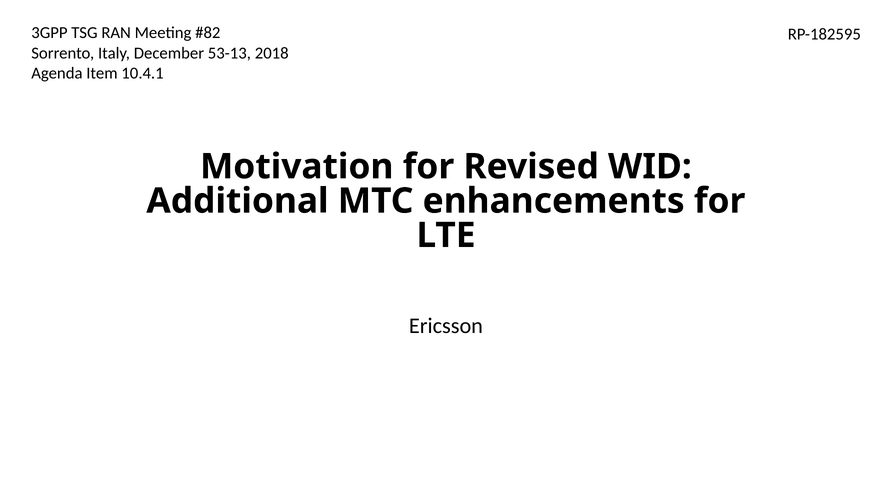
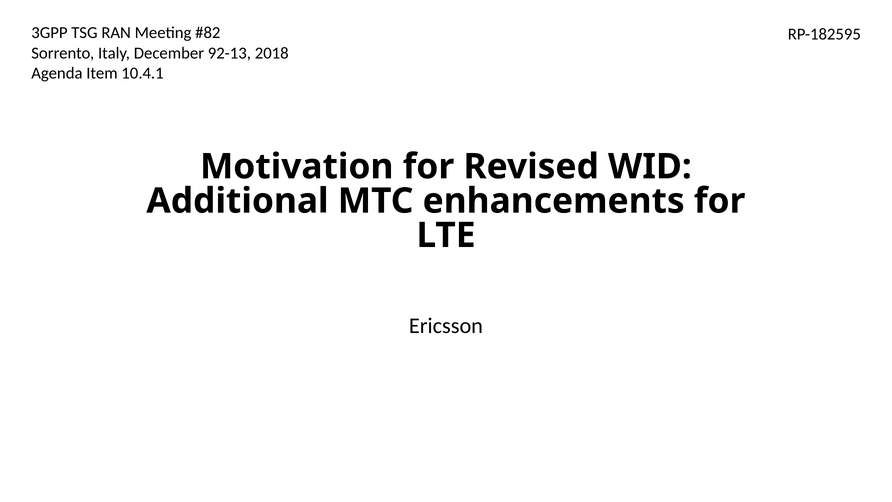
53-13: 53-13 -> 92-13
